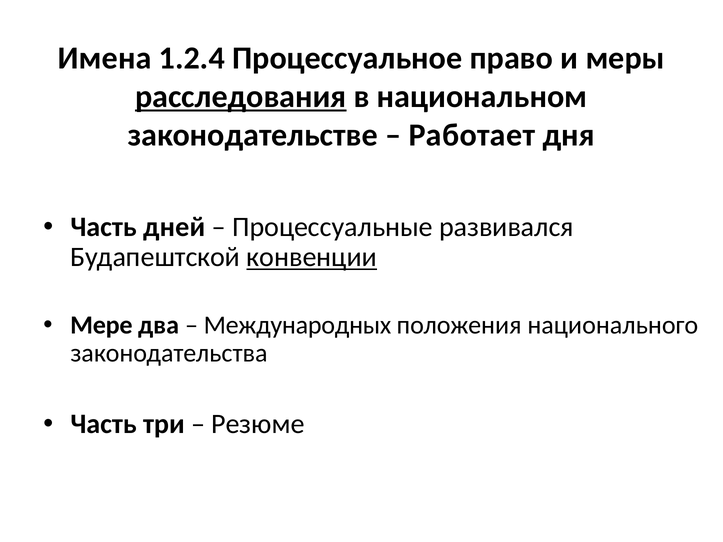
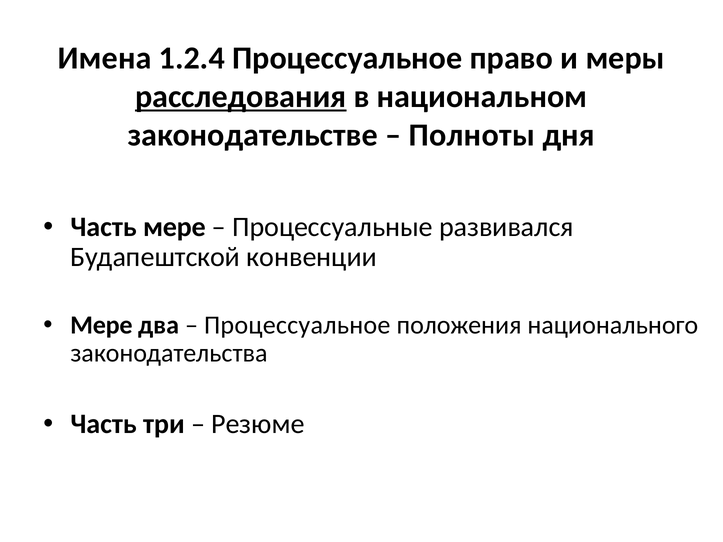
Работает: Работает -> Полноты
Часть дней: дней -> мере
конвенции underline: present -> none
Международных at (297, 325): Международных -> Процессуальное
